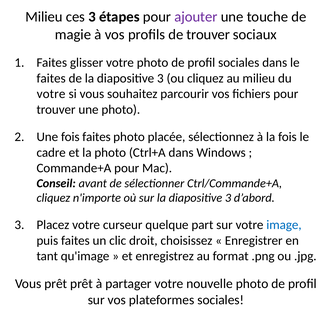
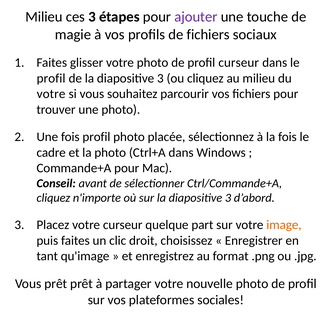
de trouver: trouver -> fichiers
profil sociales: sociales -> curseur
faites at (51, 78): faites -> profil
fois faites: faites -> profil
image colour: blue -> orange
